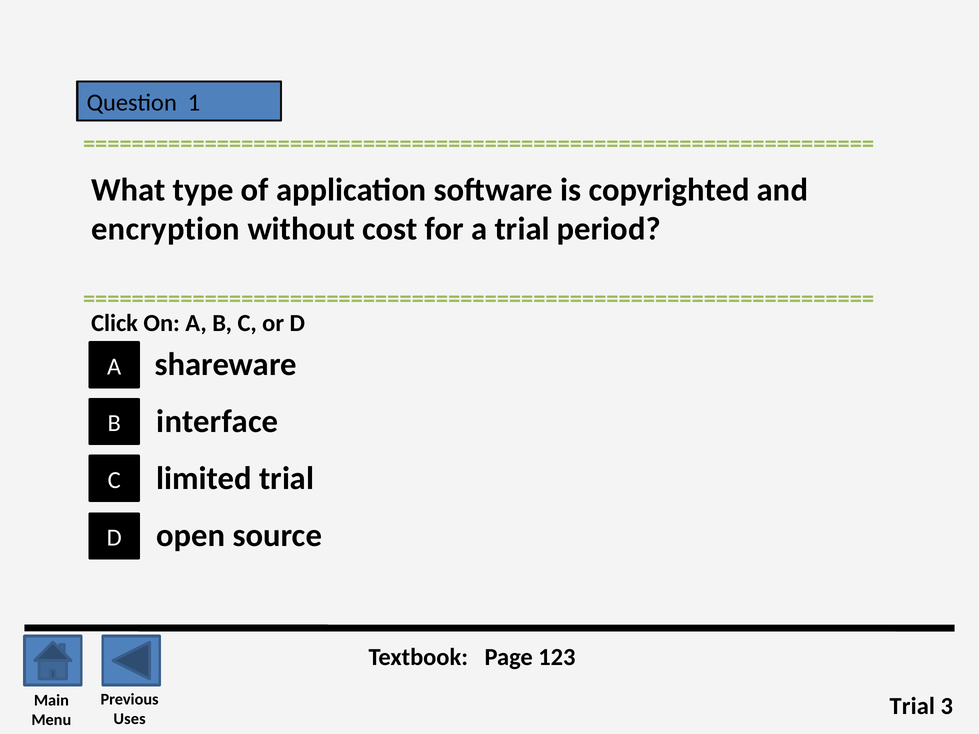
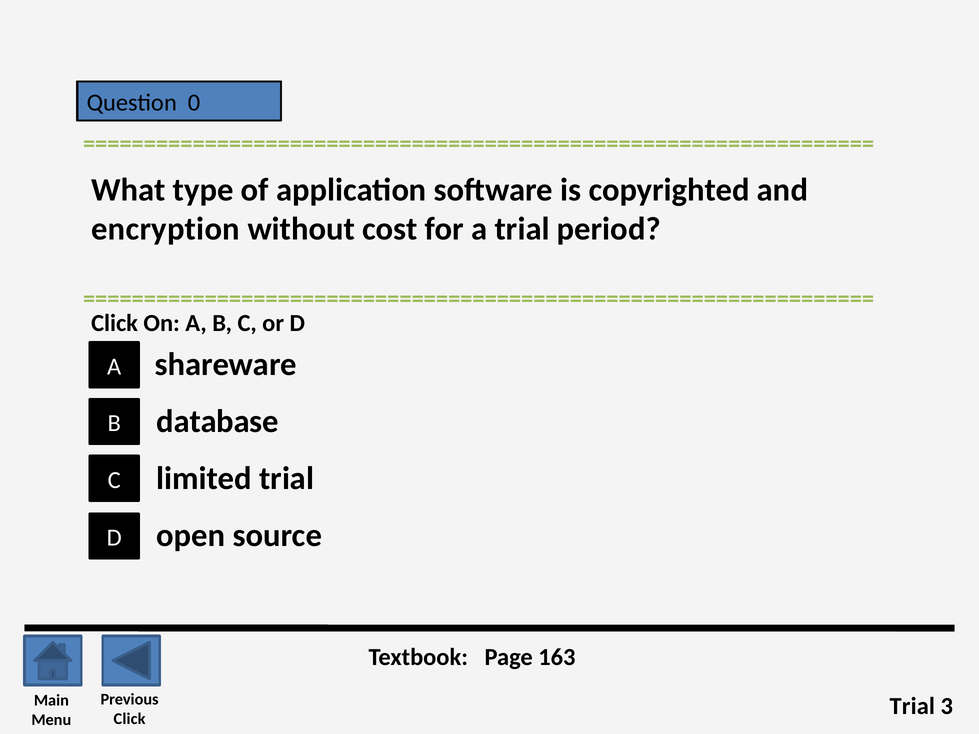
1: 1 -> 0
interface: interface -> database
123: 123 -> 163
Uses at (130, 719): Uses -> Click
